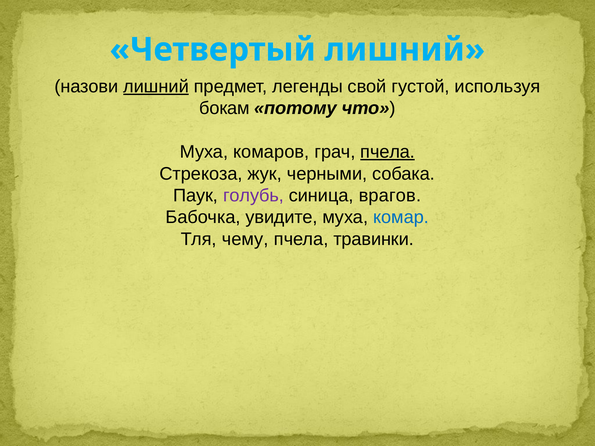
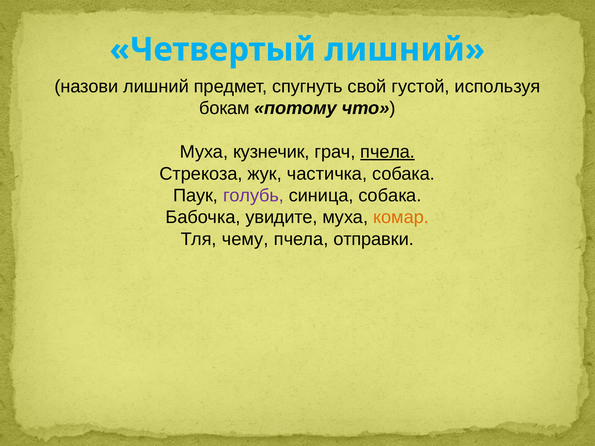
лишний at (156, 87) underline: present -> none
легенды: легенды -> спугнуть
комаров: комаров -> кузнечик
черными: черными -> частичка
синица врагов: врагов -> собака
комар colour: blue -> orange
травинки: травинки -> отправки
